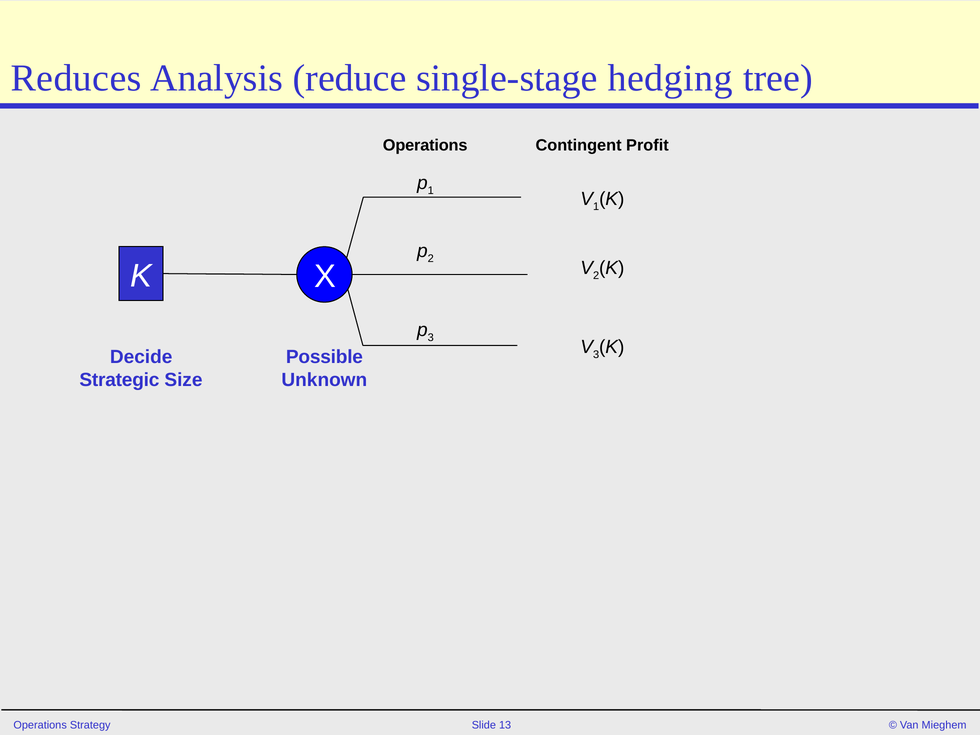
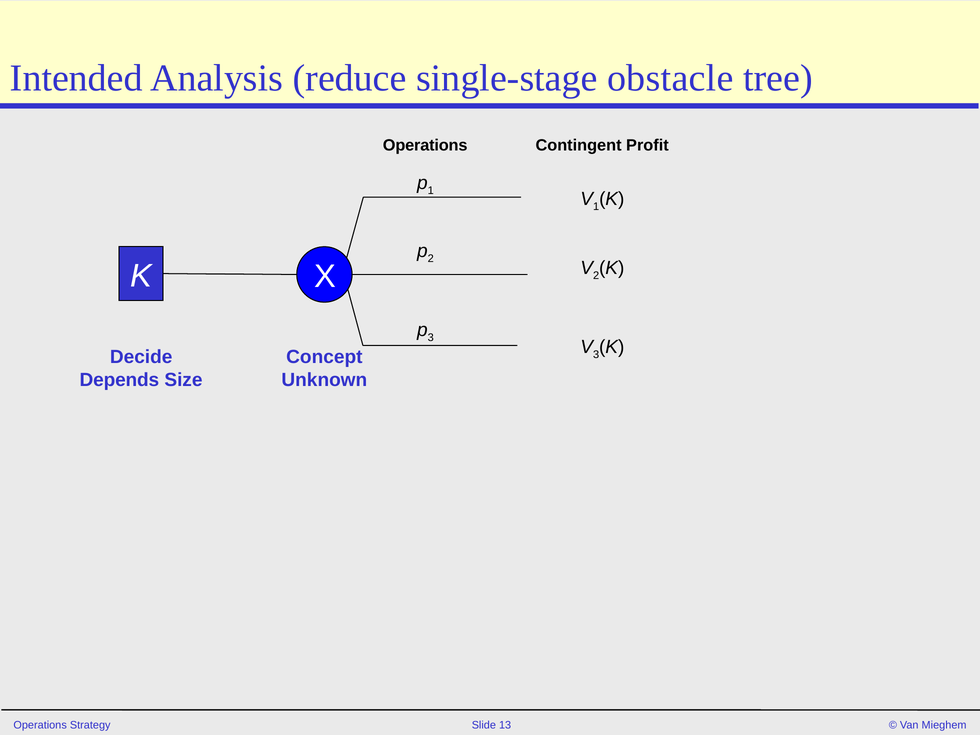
Reduces: Reduces -> Intended
hedging: hedging -> obstacle
Possible: Possible -> Concept
Strategic: Strategic -> Depends
